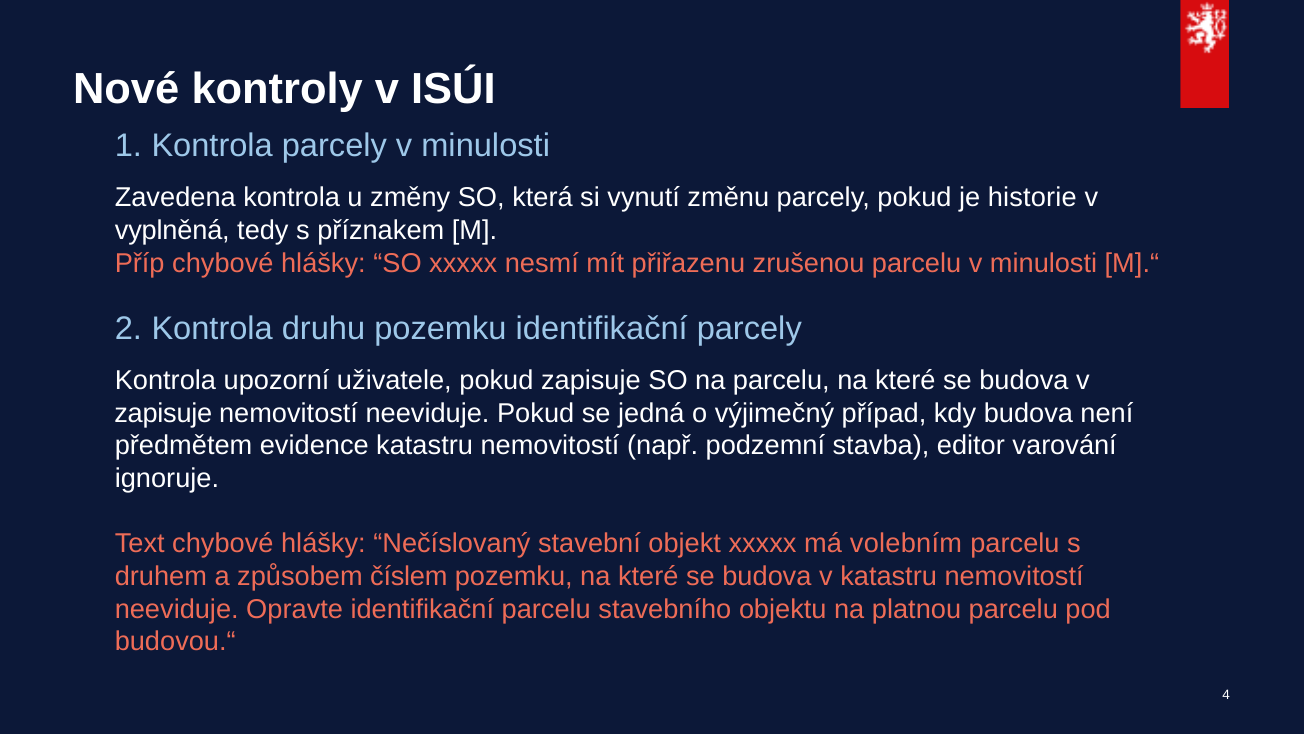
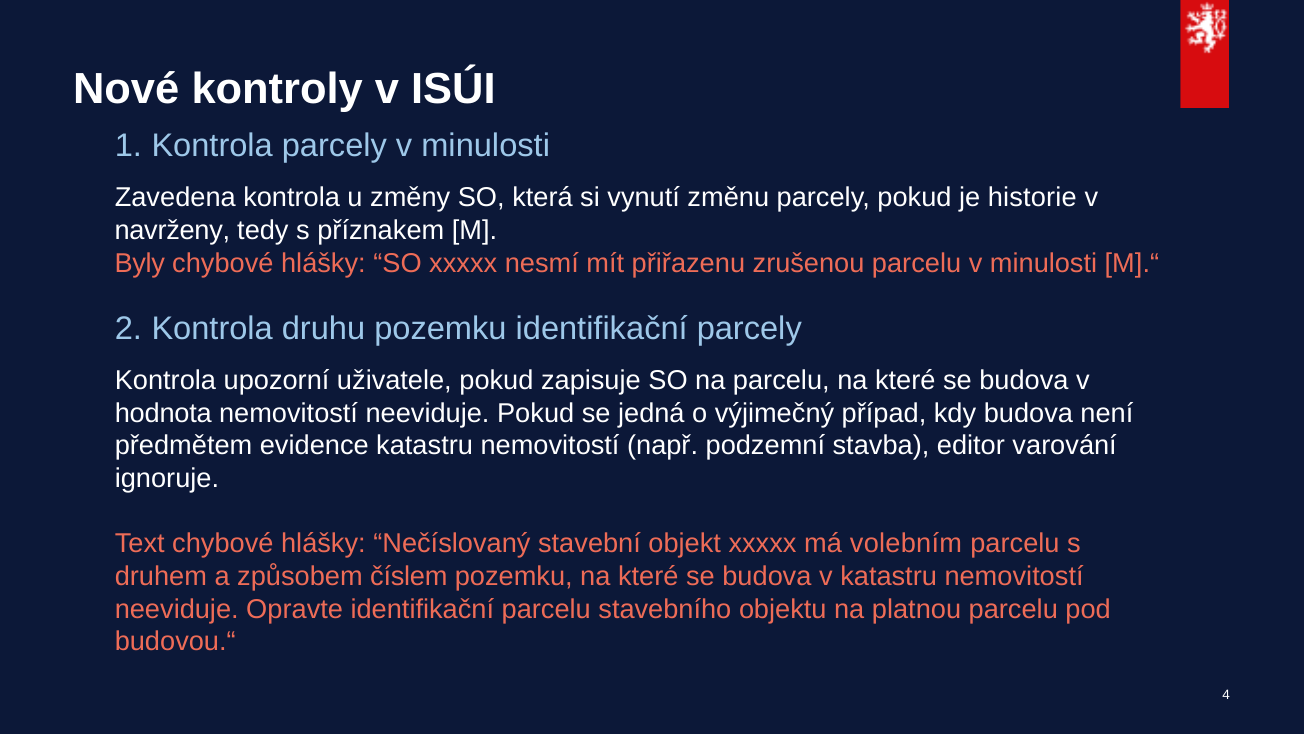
vyplněná: vyplněná -> navrženy
Příp: Příp -> Byly
zapisuje at (163, 413): zapisuje -> hodnota
